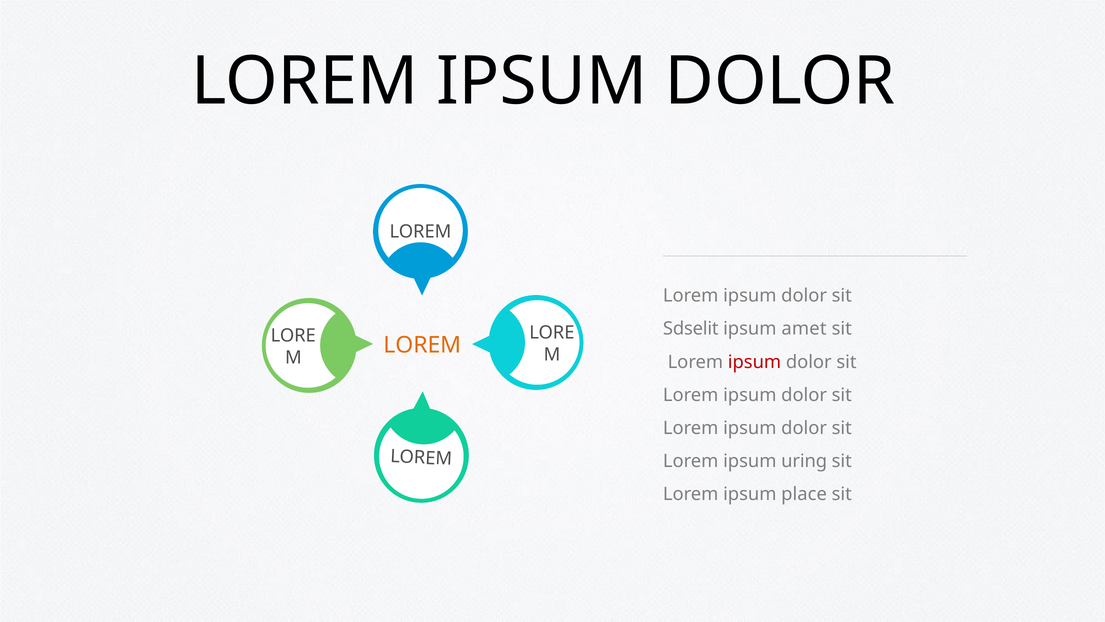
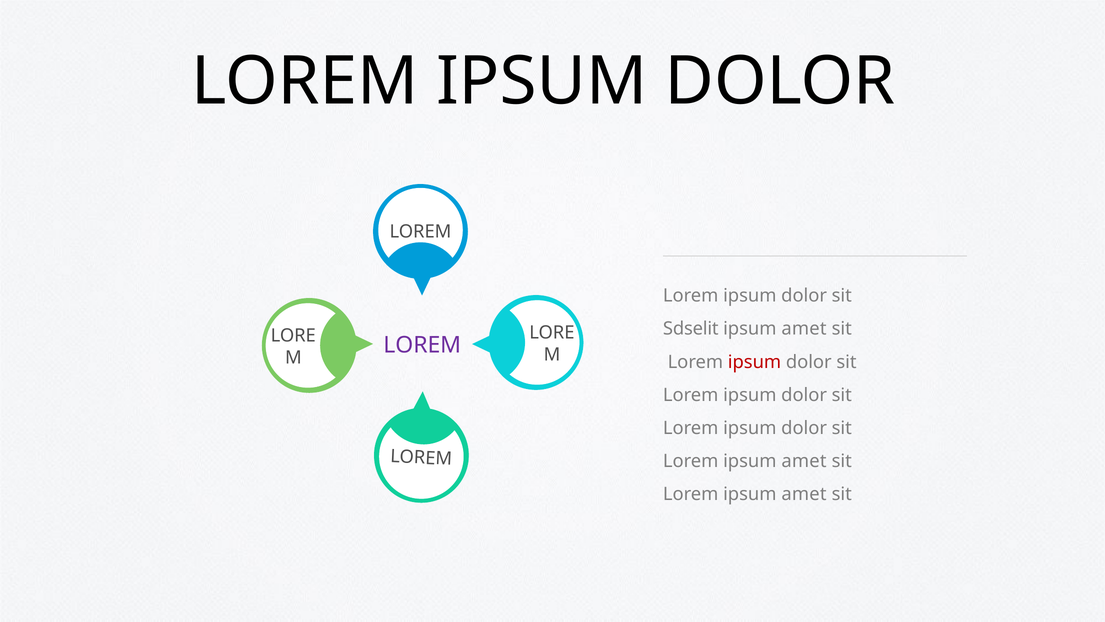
LOREM at (422, 345) colour: orange -> purple
uring at (804, 461): uring -> amet
place at (804, 494): place -> amet
